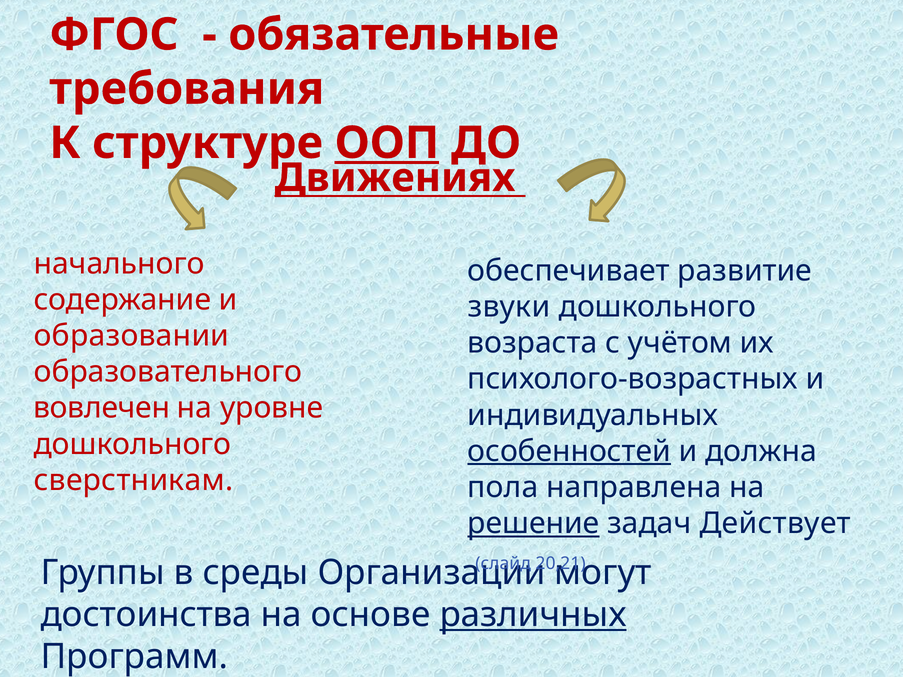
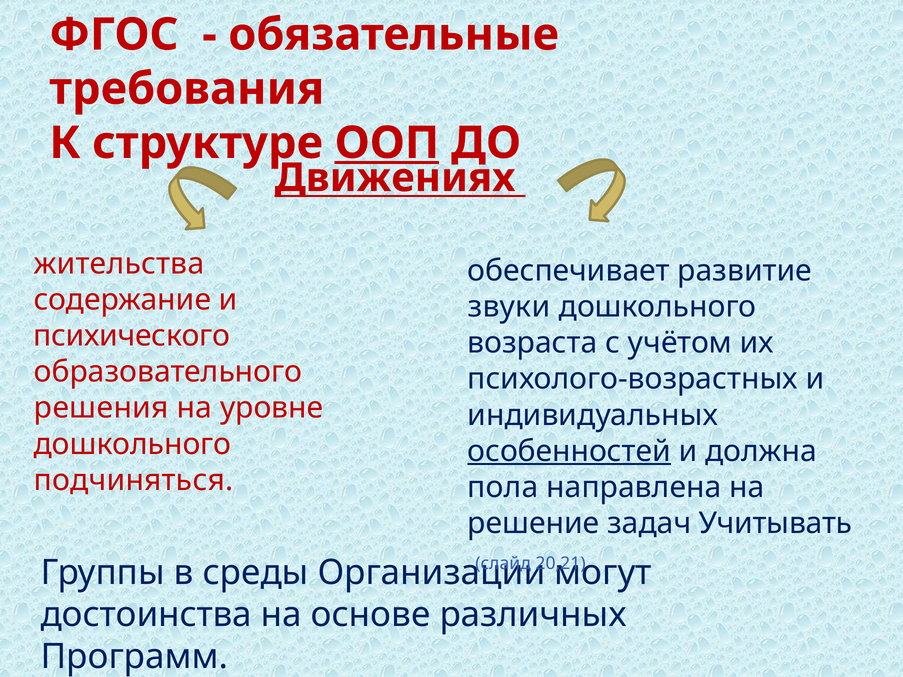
начального: начального -> жительства
образовании: образовании -> психического
вовлечен: вовлечен -> решения
сверстникам: сверстникам -> подчиняться
решение underline: present -> none
Действует: Действует -> Учитывать
различных underline: present -> none
